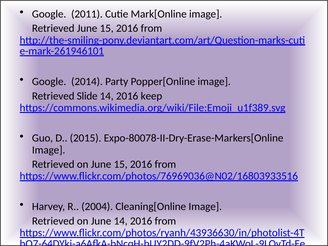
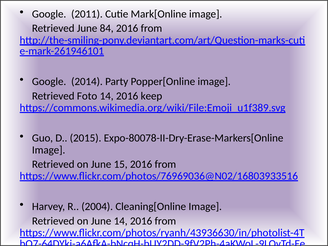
Retrieved June 15: 15 -> 84
Slide: Slide -> Foto
